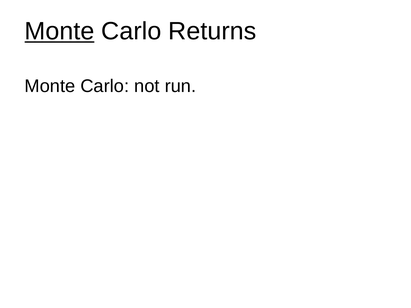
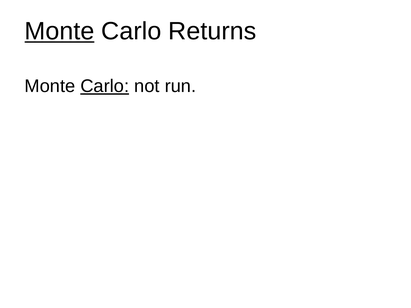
Carlo at (105, 86) underline: none -> present
